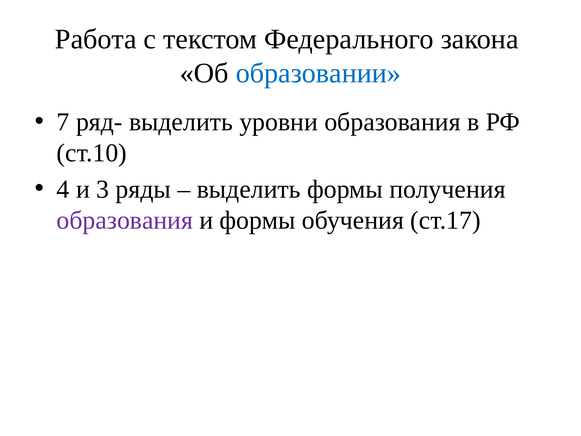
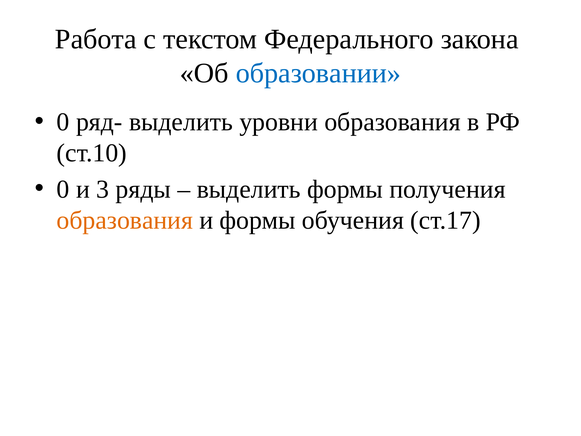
7 at (63, 122): 7 -> 0
4 at (63, 189): 4 -> 0
образования at (125, 220) colour: purple -> orange
